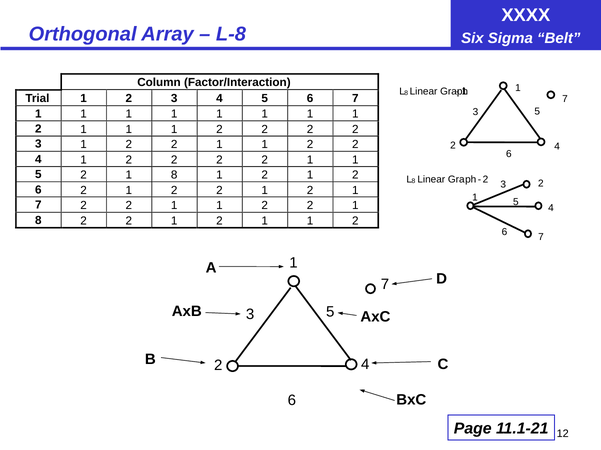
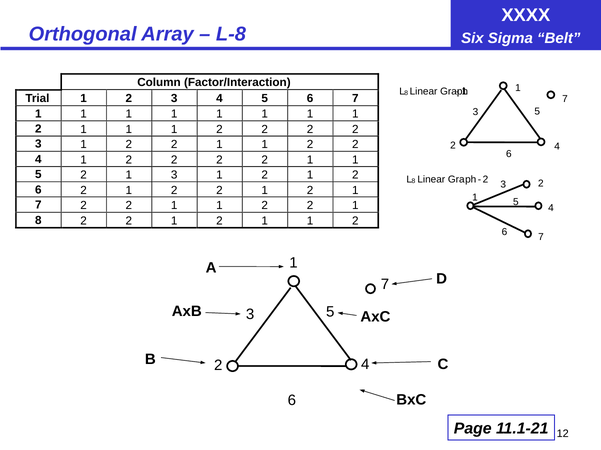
5 2 1 8: 8 -> 3
